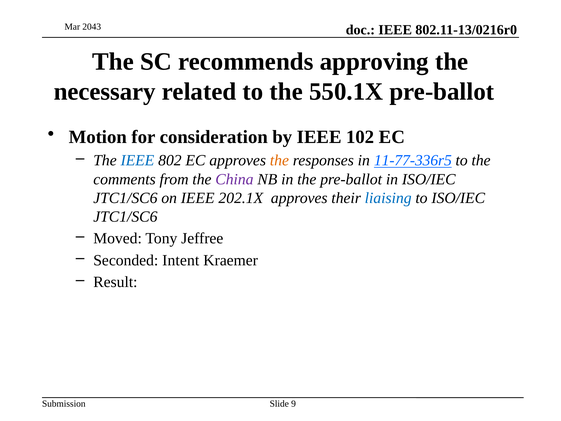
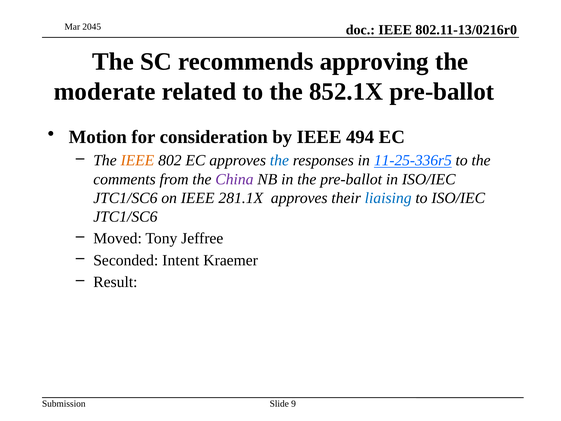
2043: 2043 -> 2045
necessary: necessary -> moderate
550.1X: 550.1X -> 852.1X
102: 102 -> 494
IEEE at (137, 160) colour: blue -> orange
the at (279, 160) colour: orange -> blue
11-77-336r5: 11-77-336r5 -> 11-25-336r5
202.1X: 202.1X -> 281.1X
